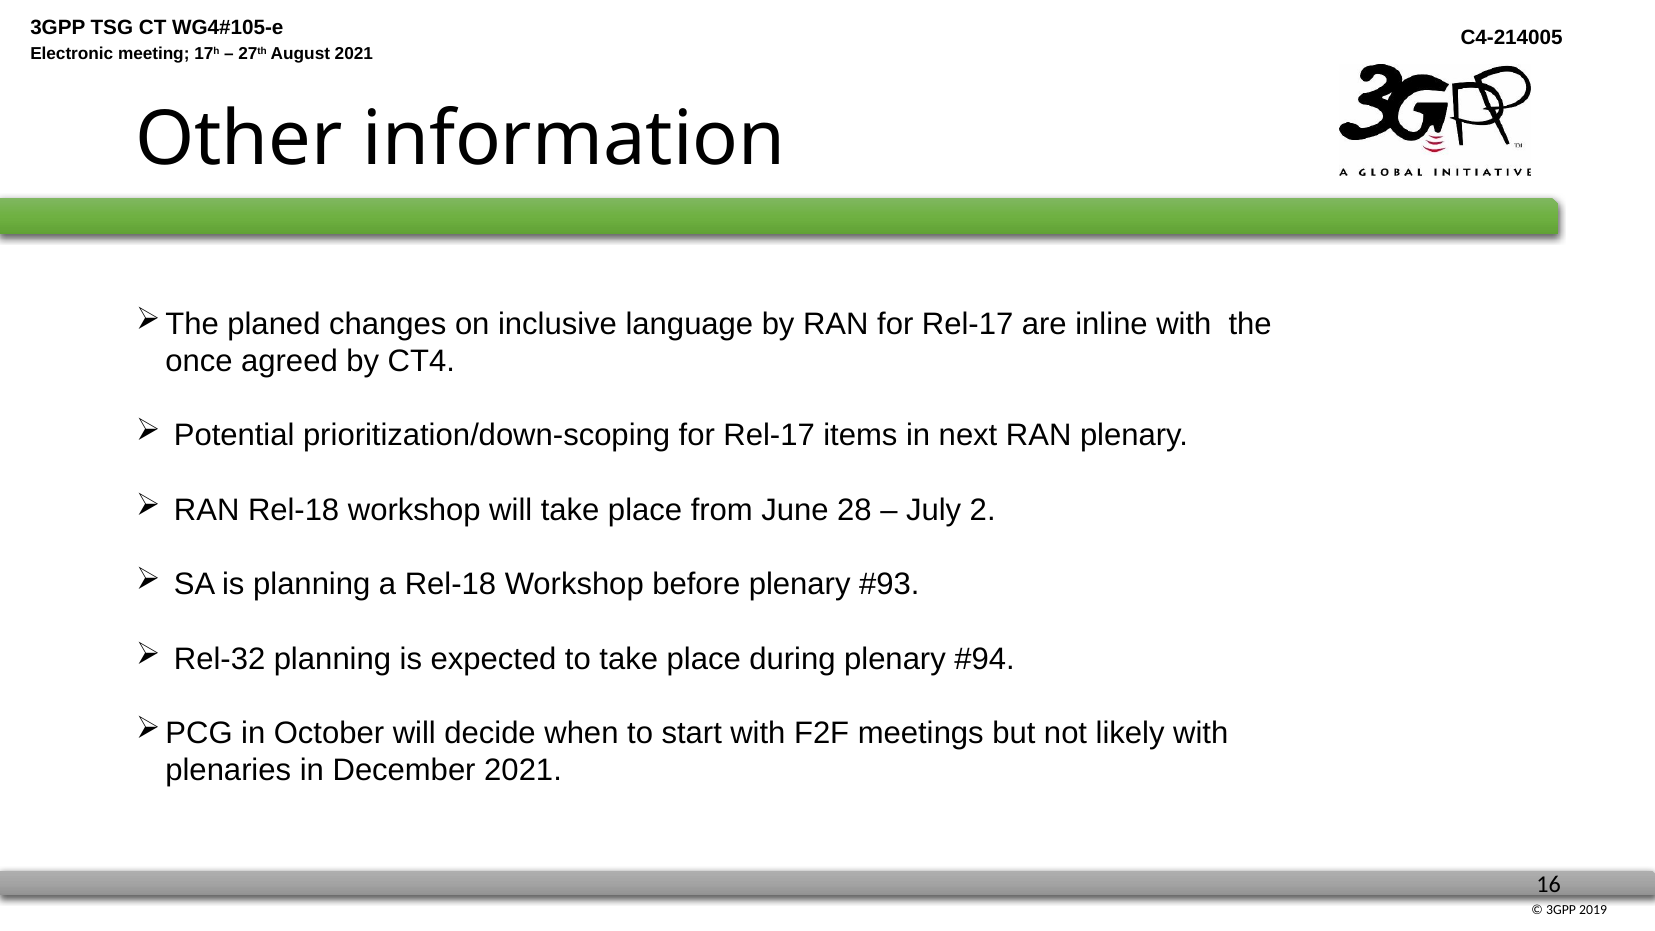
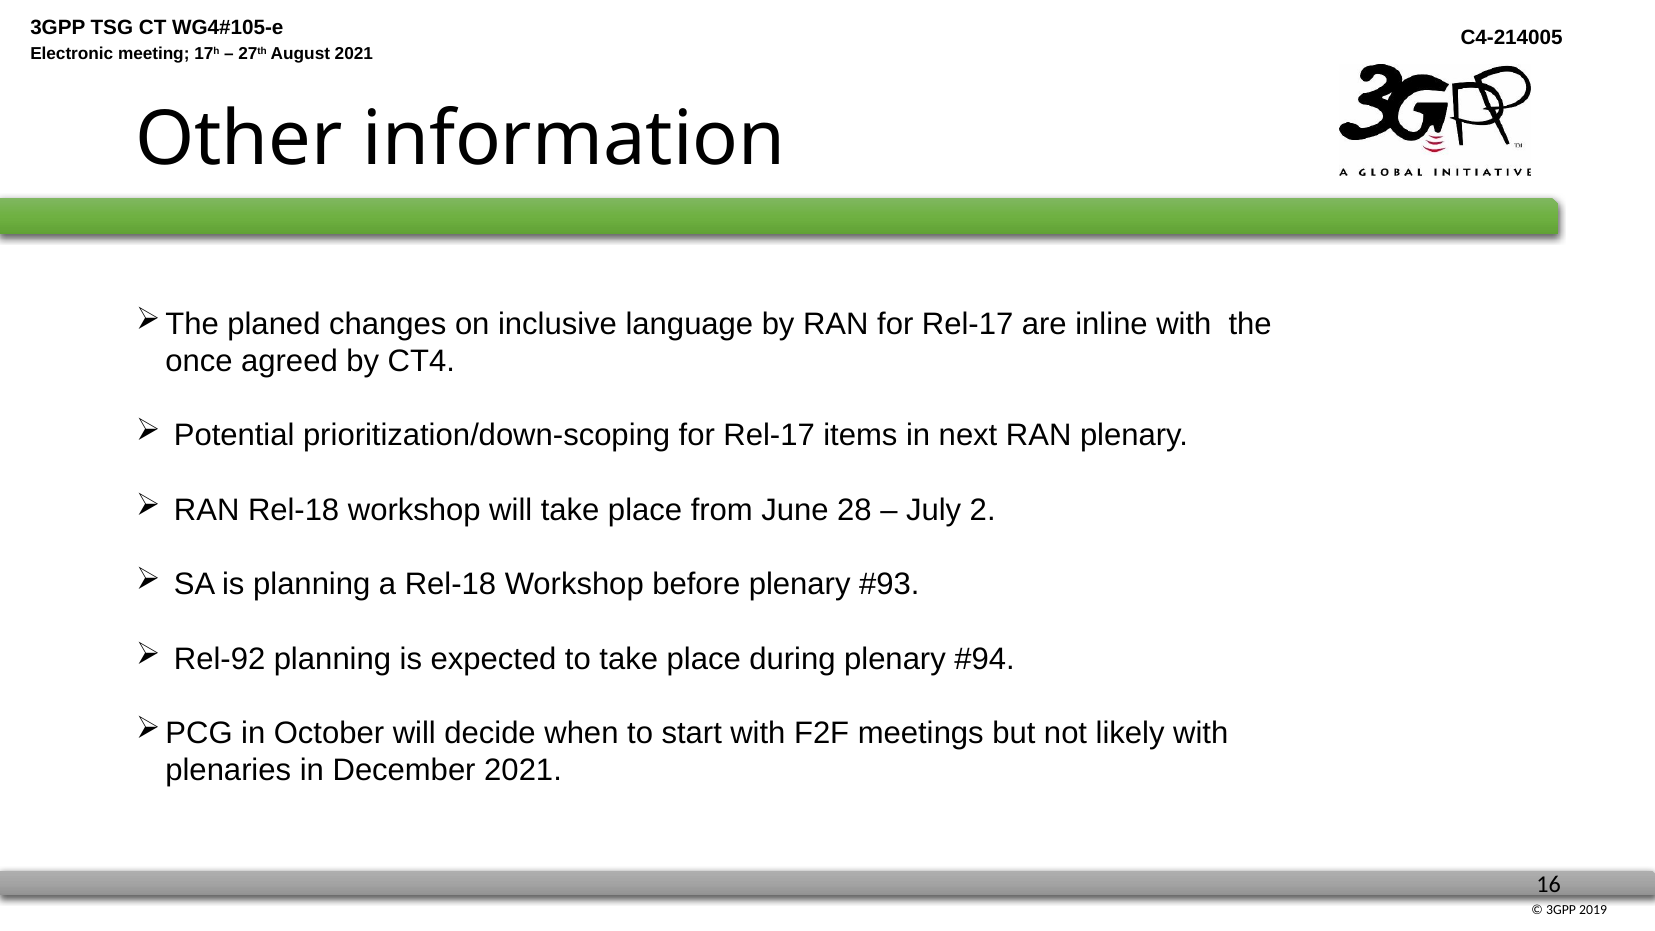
Rel-32: Rel-32 -> Rel-92
